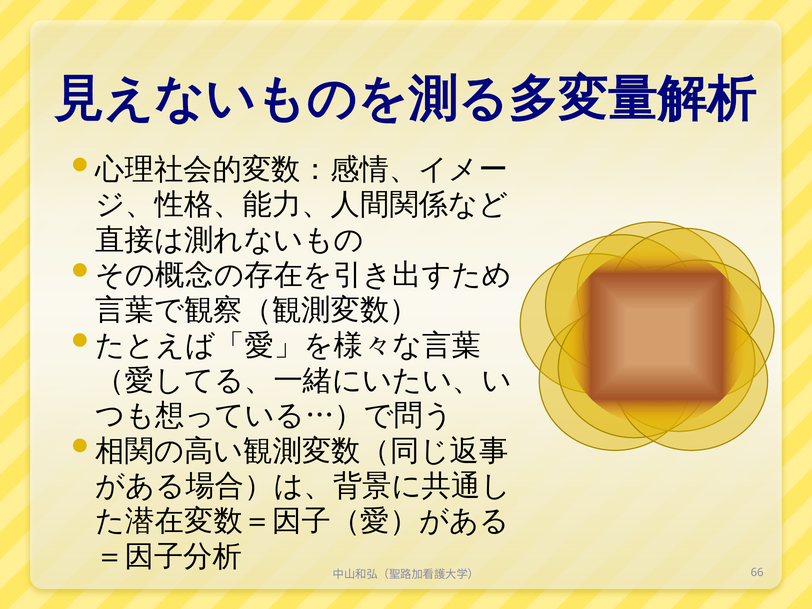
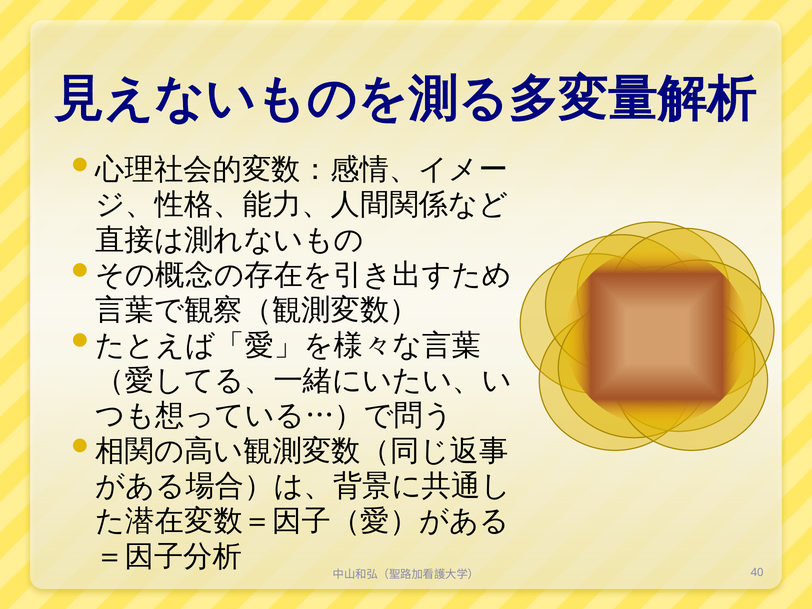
66: 66 -> 40
